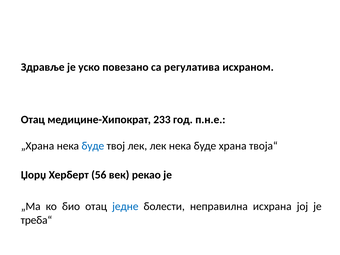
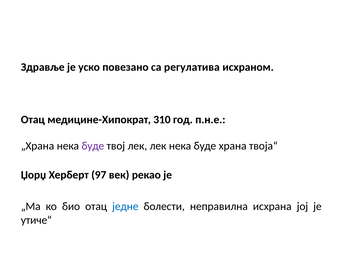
233: 233 -> 310
буде at (93, 146) colour: blue -> purple
56: 56 -> 97
треба“: треба“ -> утиче“
